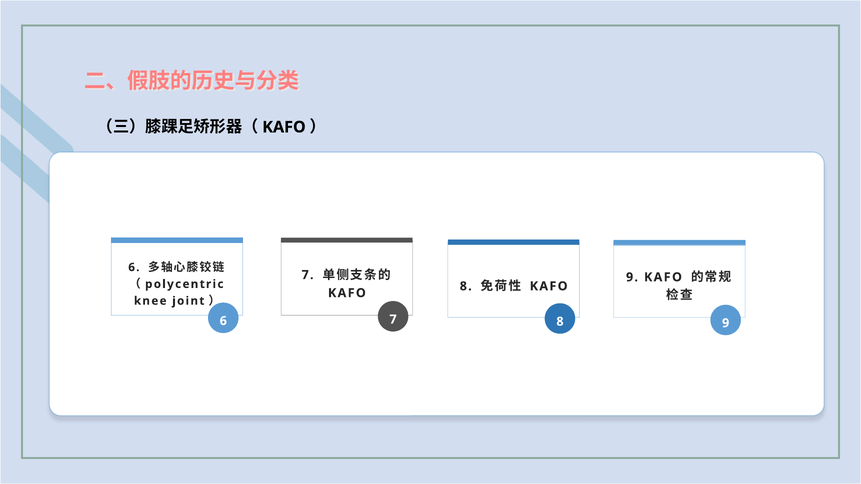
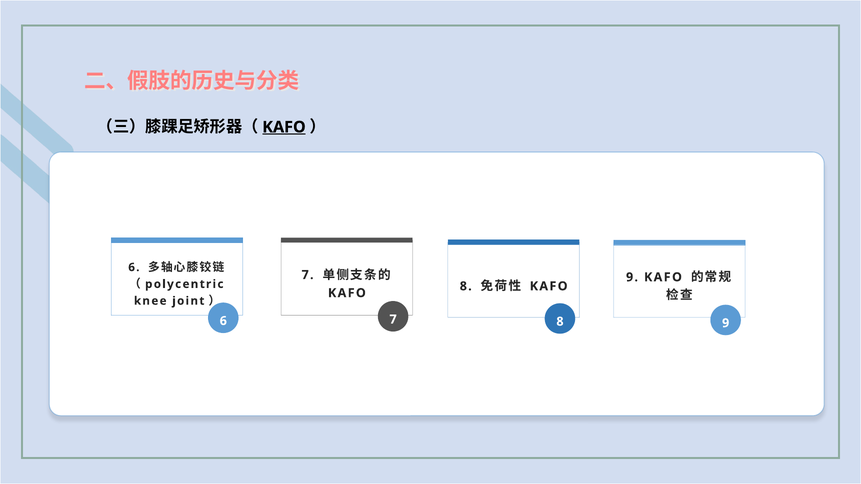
KAFO at (284, 127) underline: none -> present
